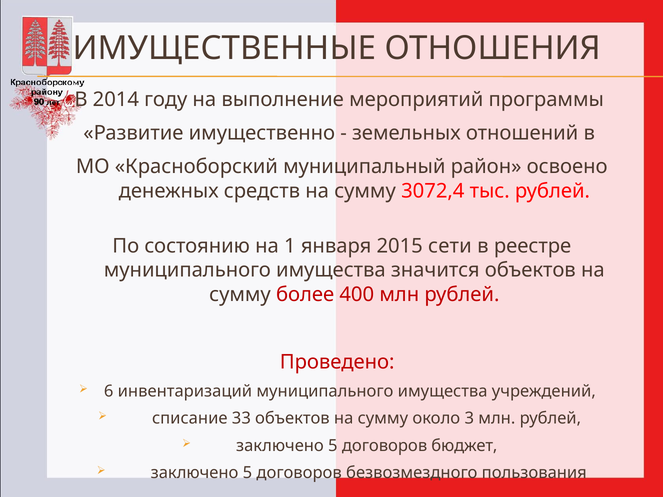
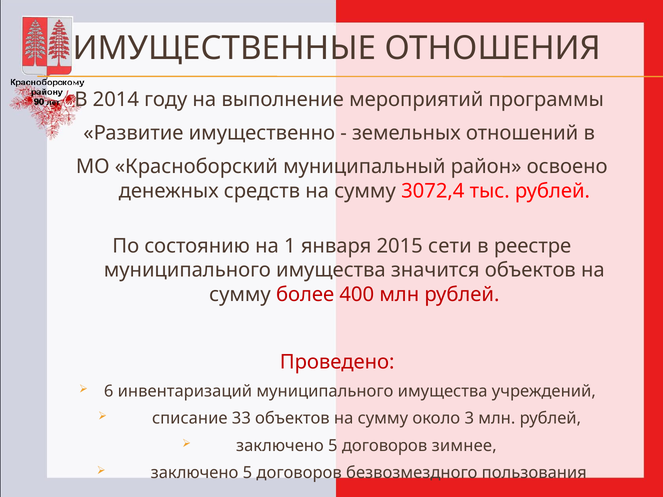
бюджет: бюджет -> зимнее
